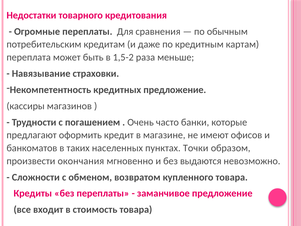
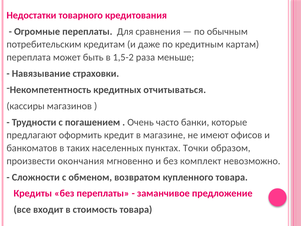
кредитных предложение: предложение -> отчитываться
выдаются: выдаются -> комплект
